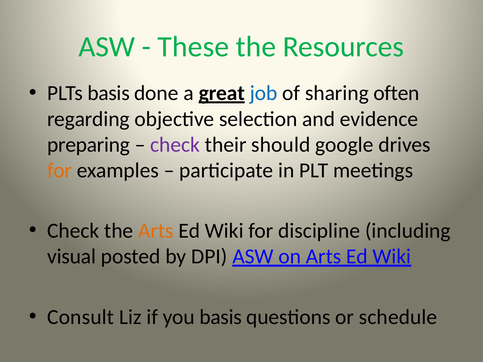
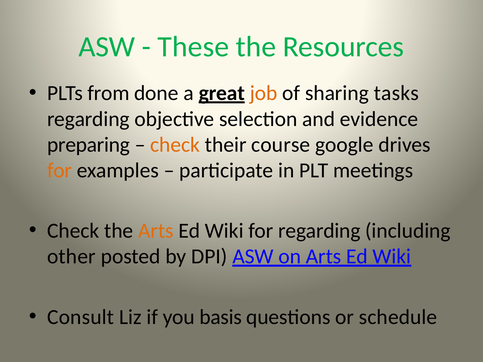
PLTs basis: basis -> from
job colour: blue -> orange
often: often -> tasks
check at (175, 145) colour: purple -> orange
should: should -> course
for discipline: discipline -> regarding
visual: visual -> other
